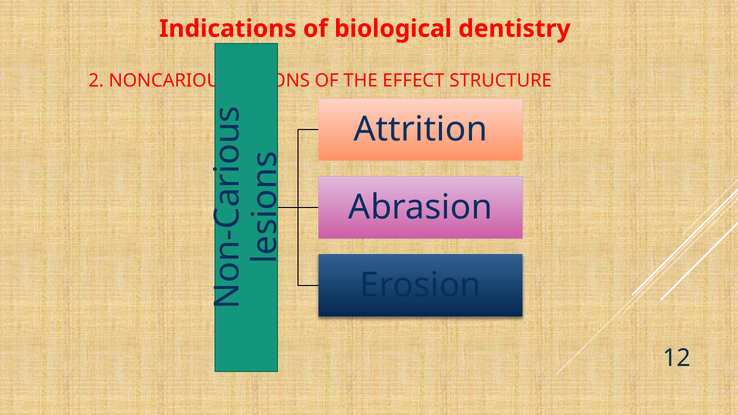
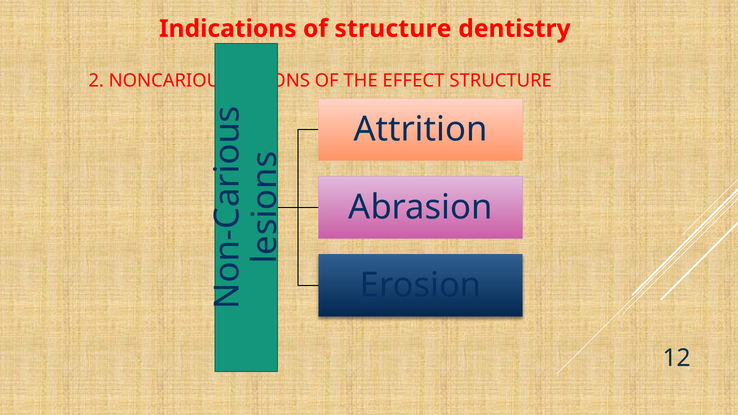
of biological: biological -> structure
